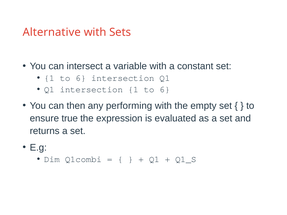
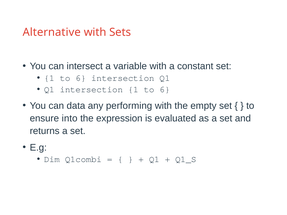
then: then -> data
true: true -> into
